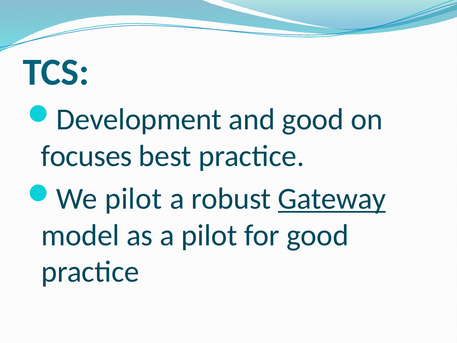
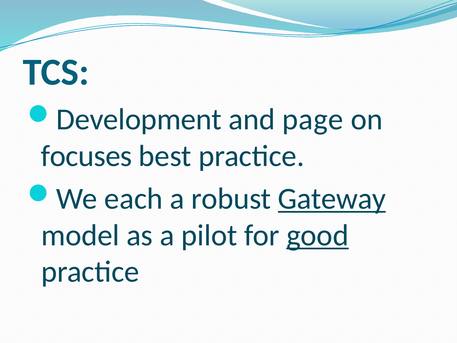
and good: good -> page
We pilot: pilot -> each
good at (318, 235) underline: none -> present
